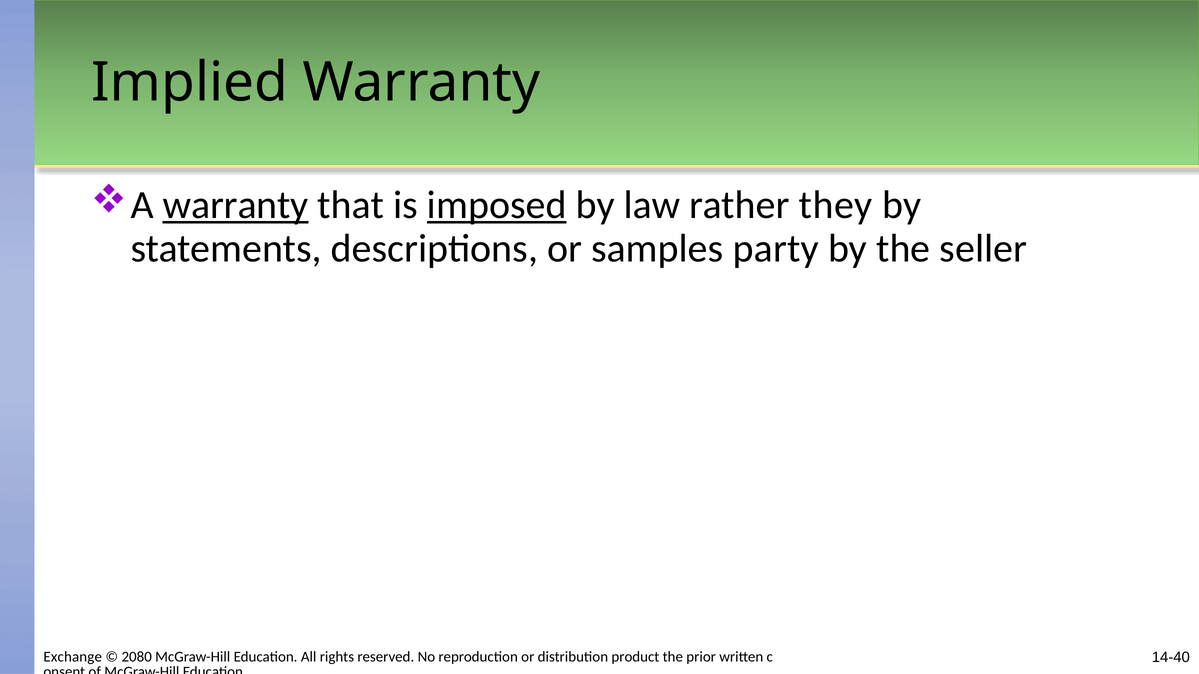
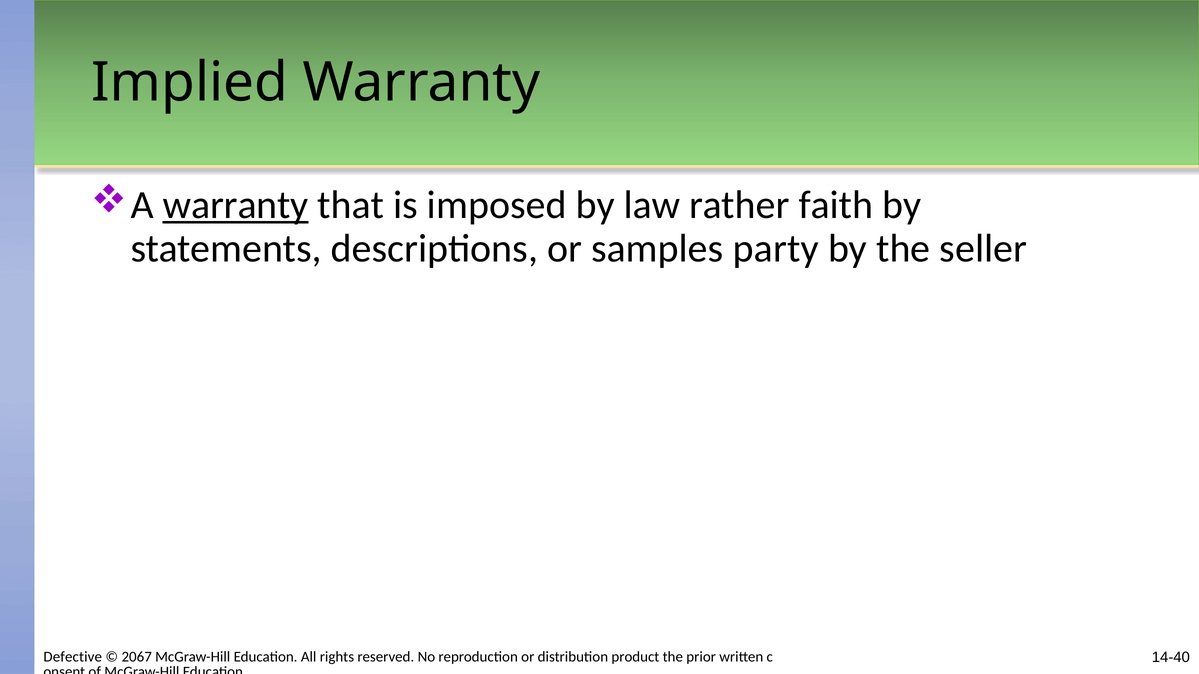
imposed underline: present -> none
they: they -> faith
Exchange: Exchange -> Defective
2080: 2080 -> 2067
